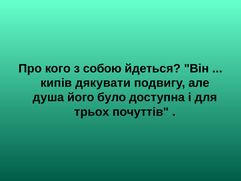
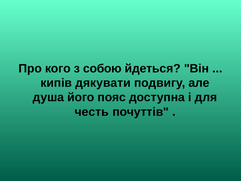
було: було -> пояс
трьох: трьох -> честь
